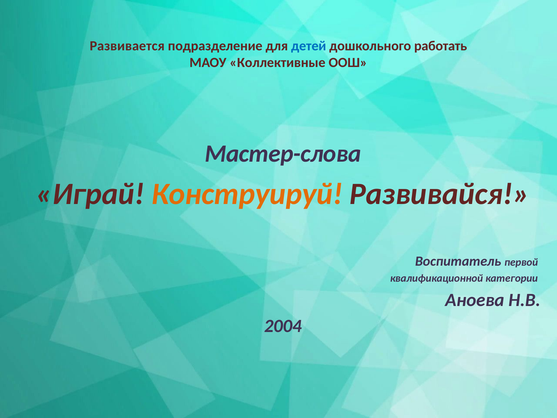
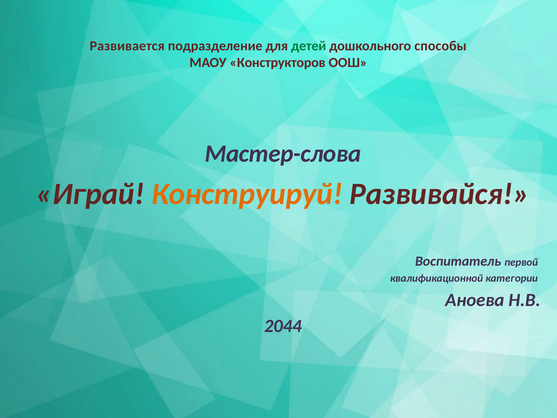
детей colour: blue -> green
работать: работать -> способы
Коллективные: Коллективные -> Конструкторов
2004: 2004 -> 2044
